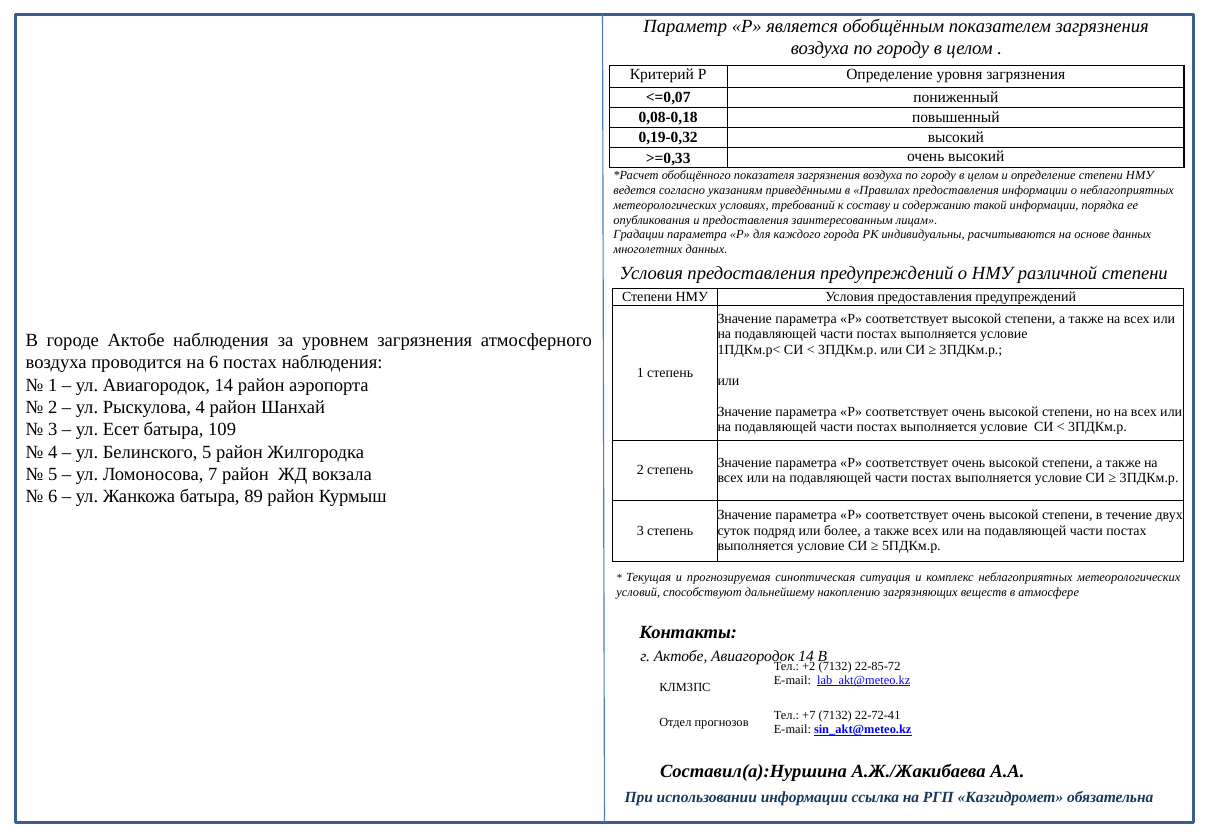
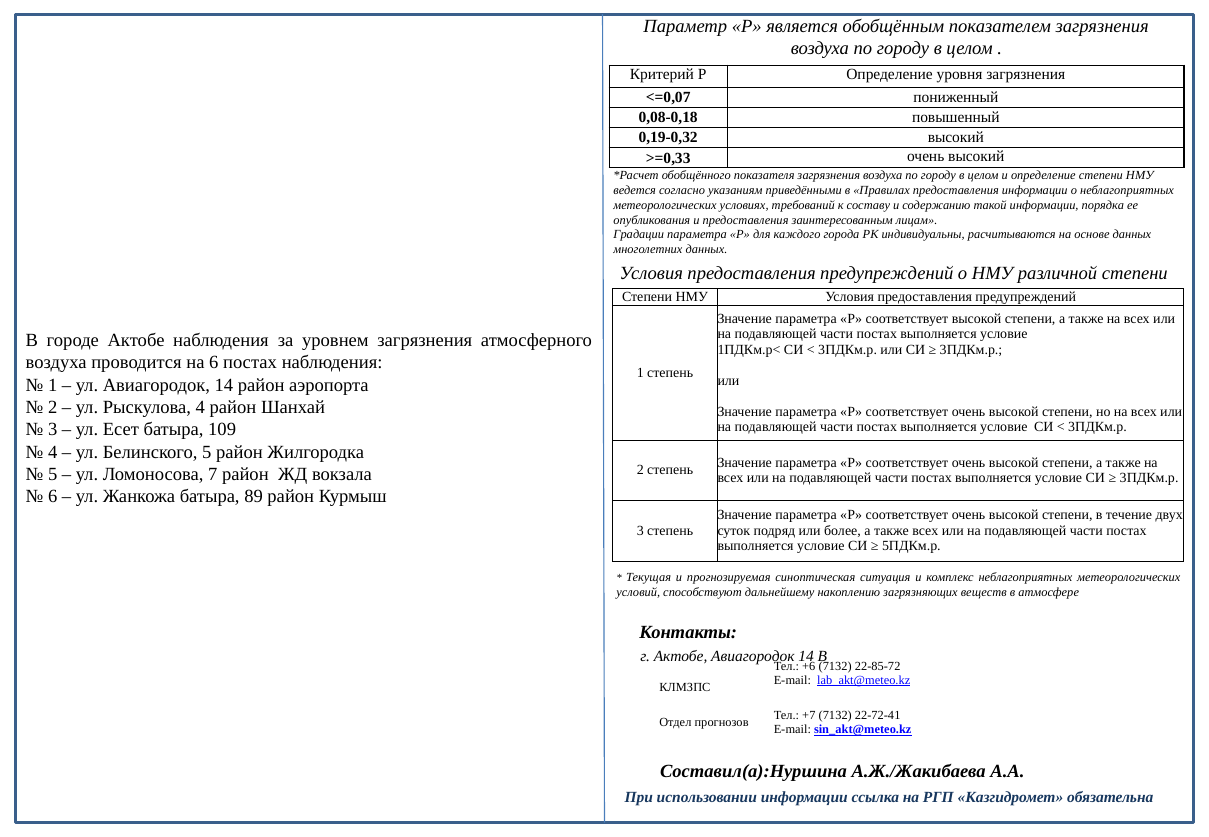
+2: +2 -> +6
